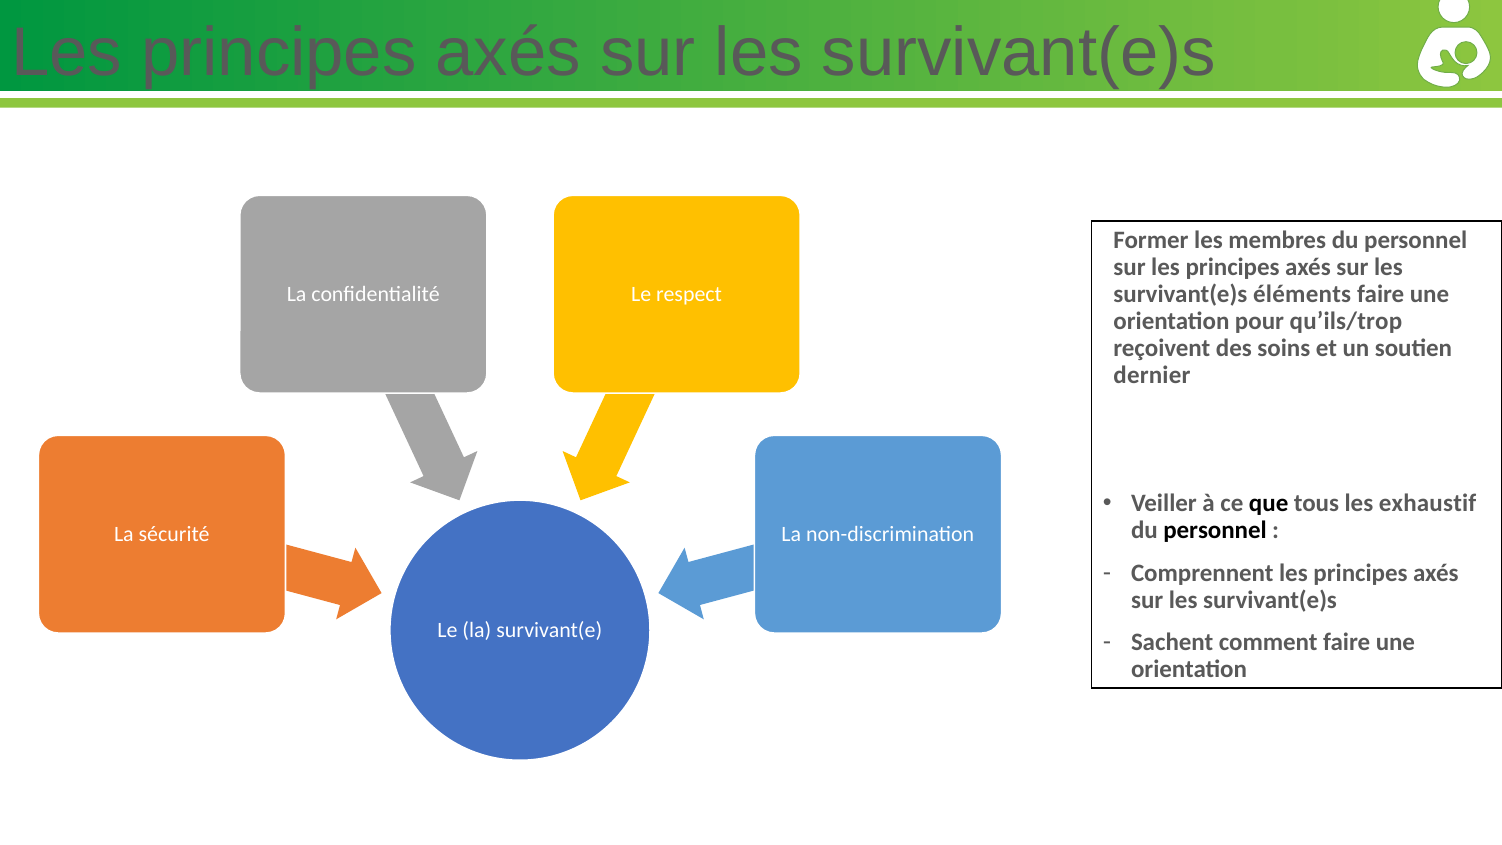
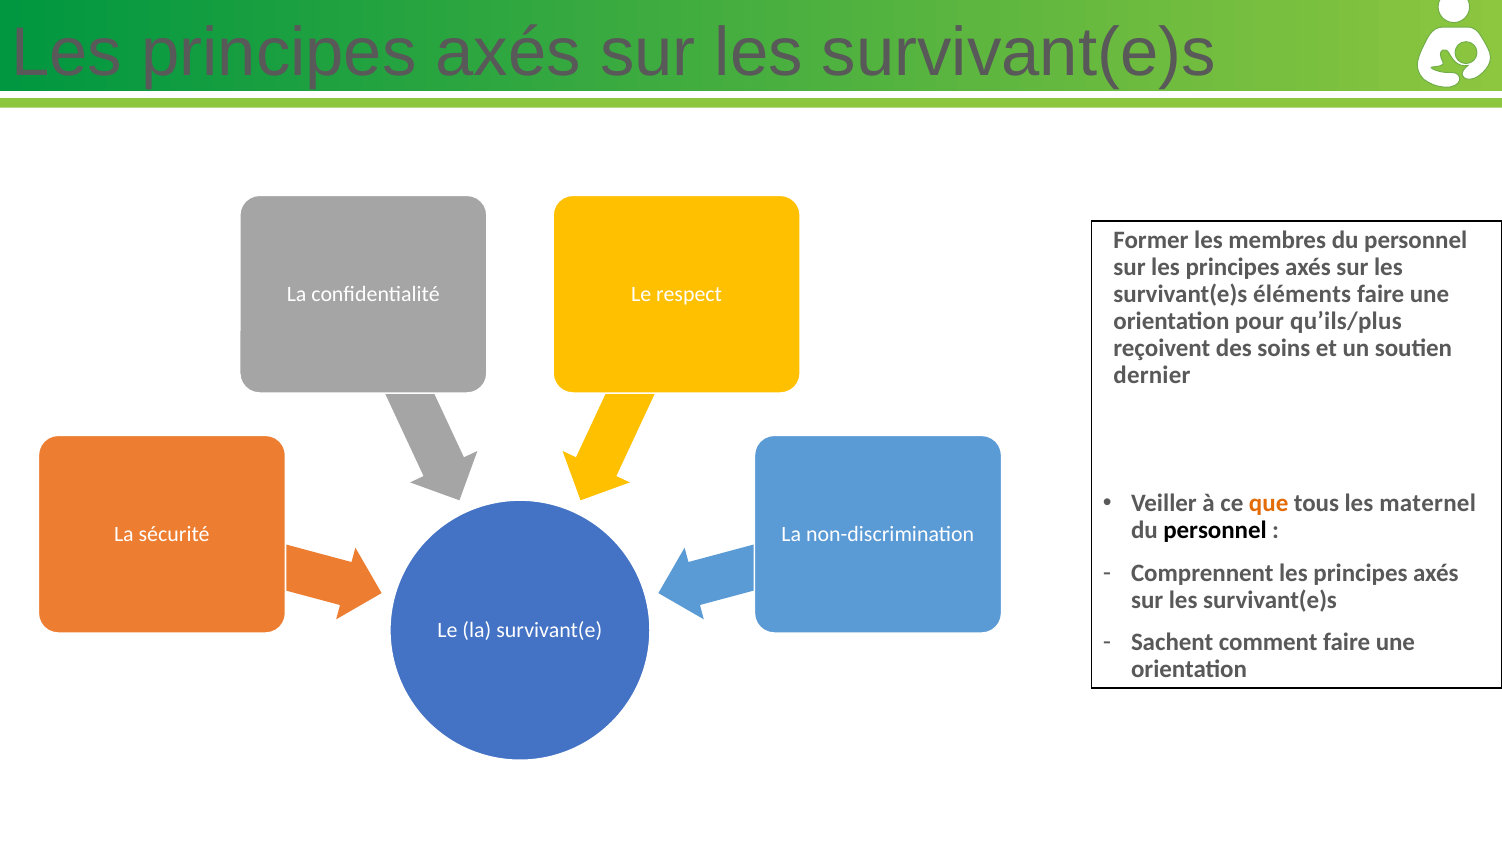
qu’ils/trop: qu’ils/trop -> qu’ils/plus
que colour: black -> orange
exhaustif: exhaustif -> maternel
